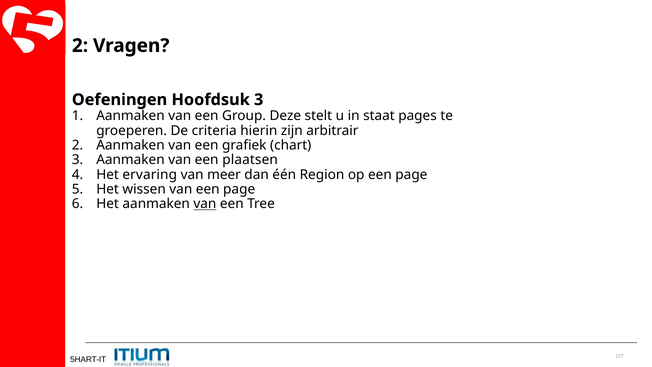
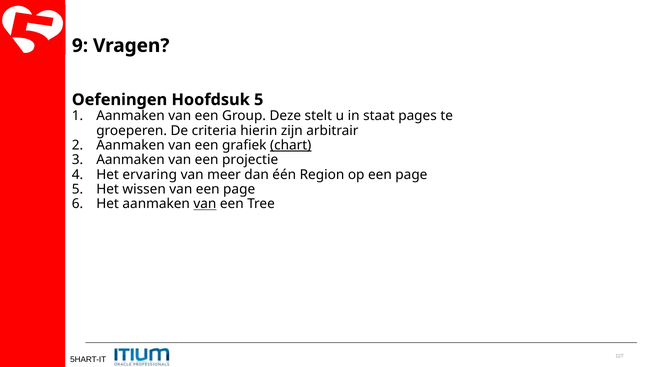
2 at (80, 46): 2 -> 9
Hoofdsuk 3: 3 -> 5
chart underline: none -> present
plaatsen: plaatsen -> projectie
